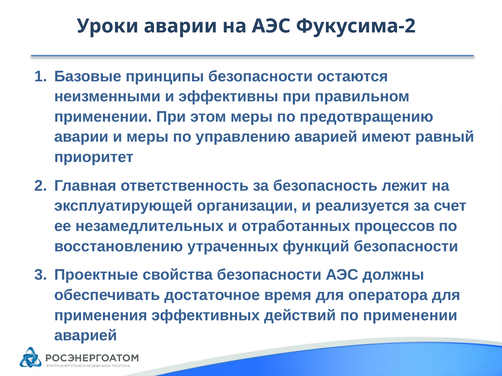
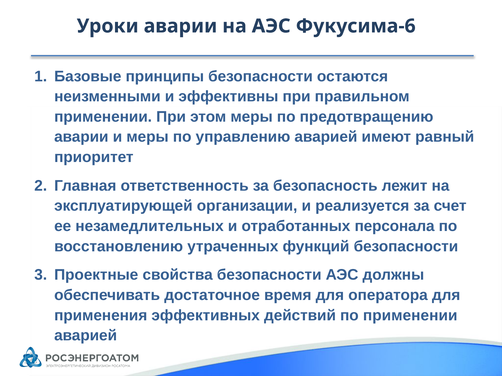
Фукусима-2: Фукусима-2 -> Фукусима-6
процессов: процессов -> персонала
